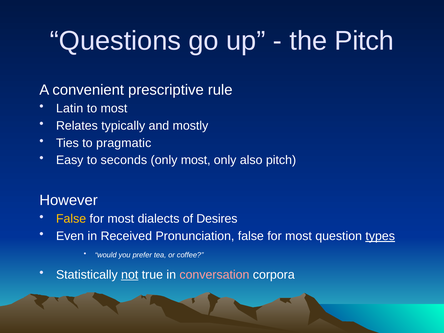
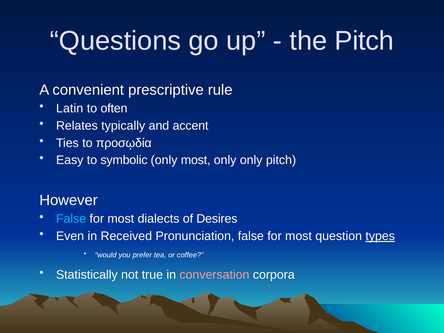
to most: most -> often
mostly: mostly -> accent
pragmatic: pragmatic -> προσῳδία
seconds: seconds -> symbolic
only also: also -> only
False at (71, 219) colour: yellow -> light blue
not underline: present -> none
